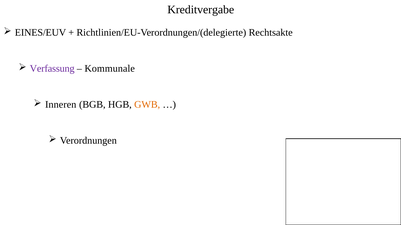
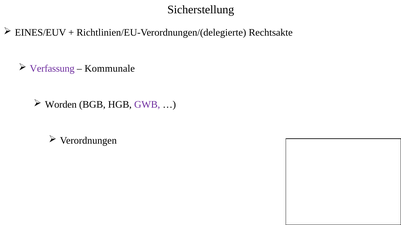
Kreditvergabe: Kreditvergabe -> Sicherstellung
Inneren: Inneren -> Worden
GWB colour: orange -> purple
